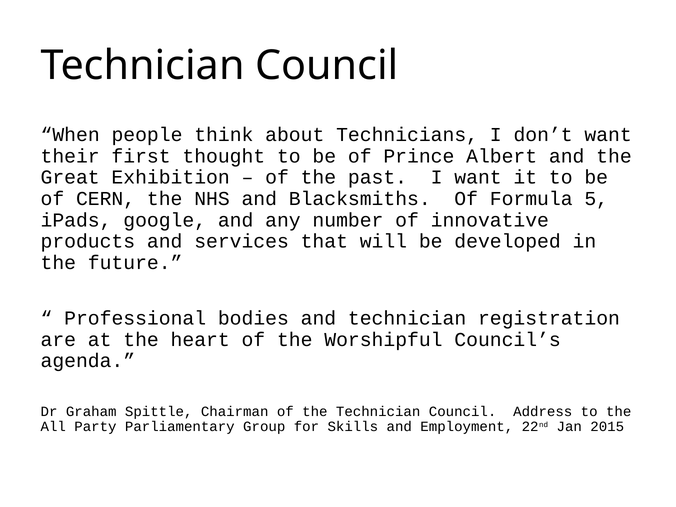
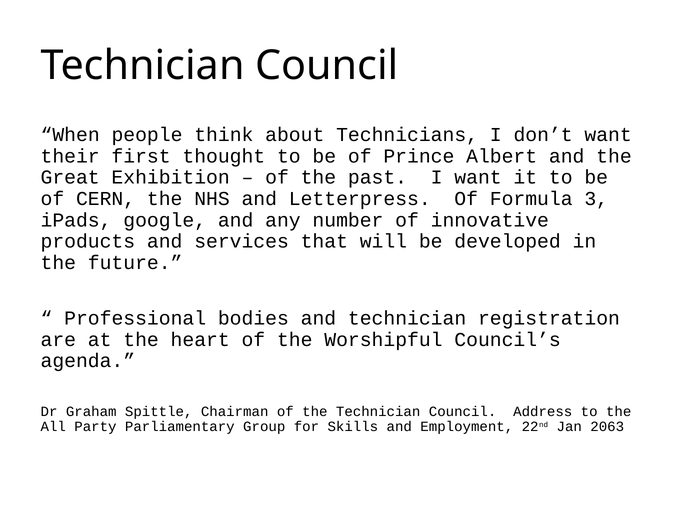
Blacksmiths: Blacksmiths -> Letterpress
5: 5 -> 3
2015: 2015 -> 2063
